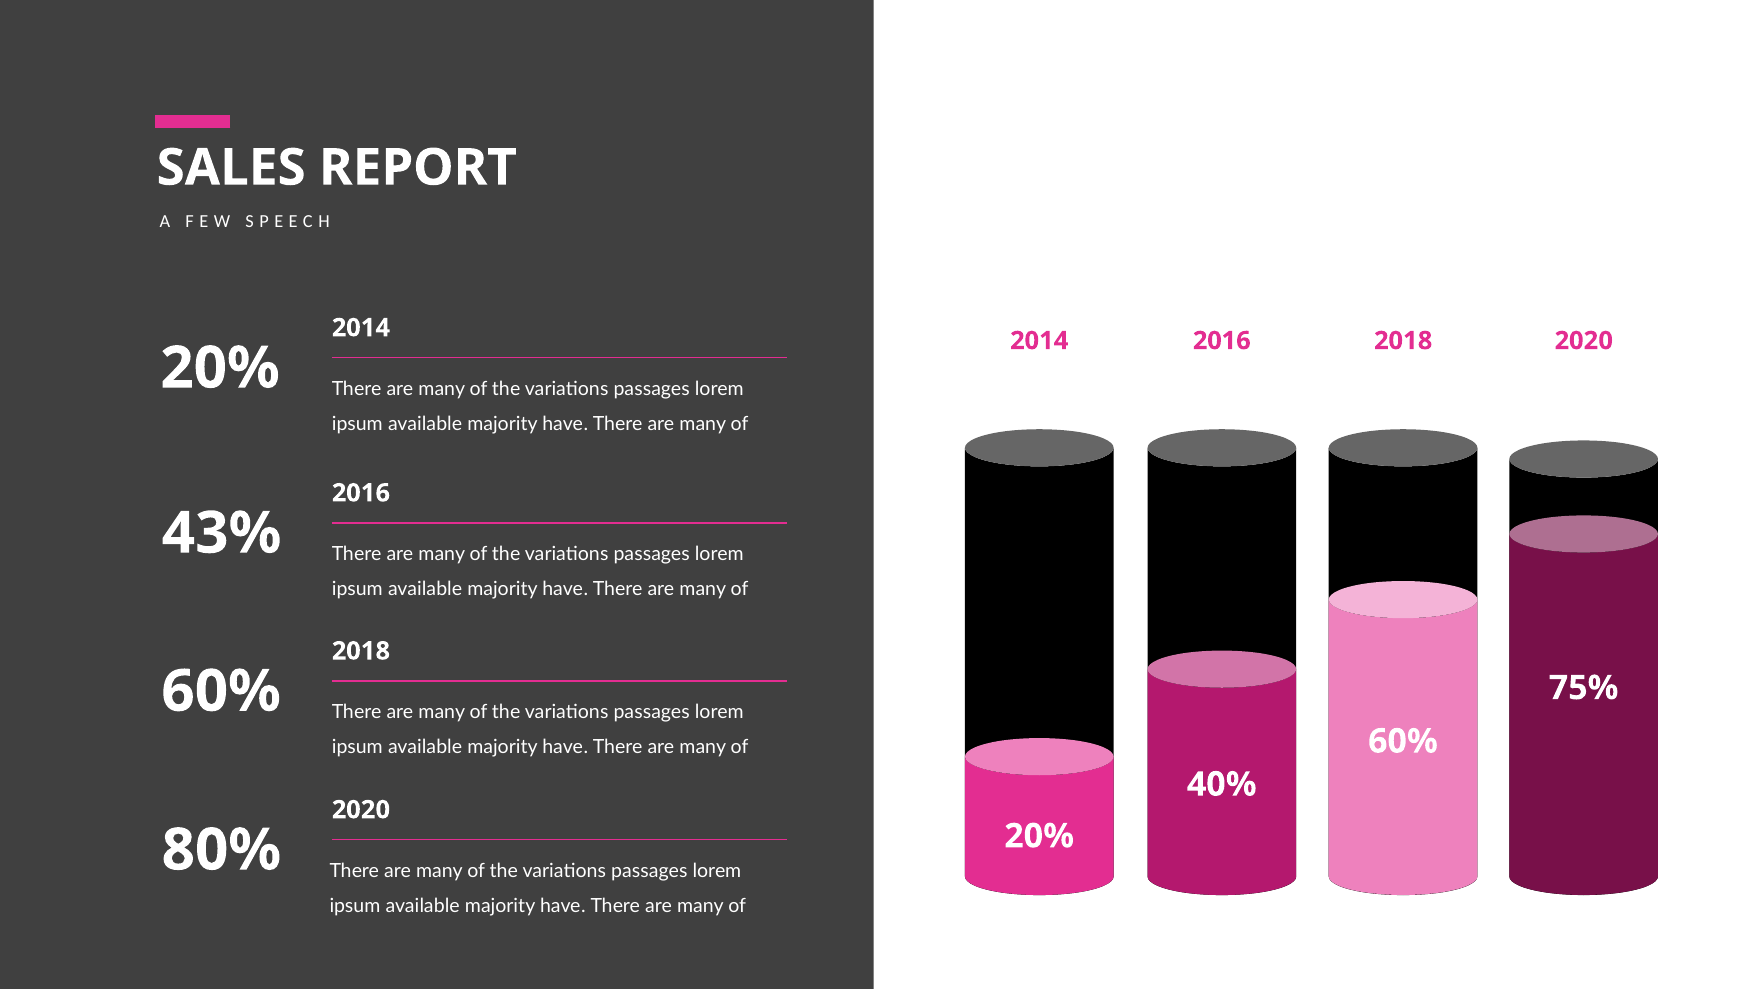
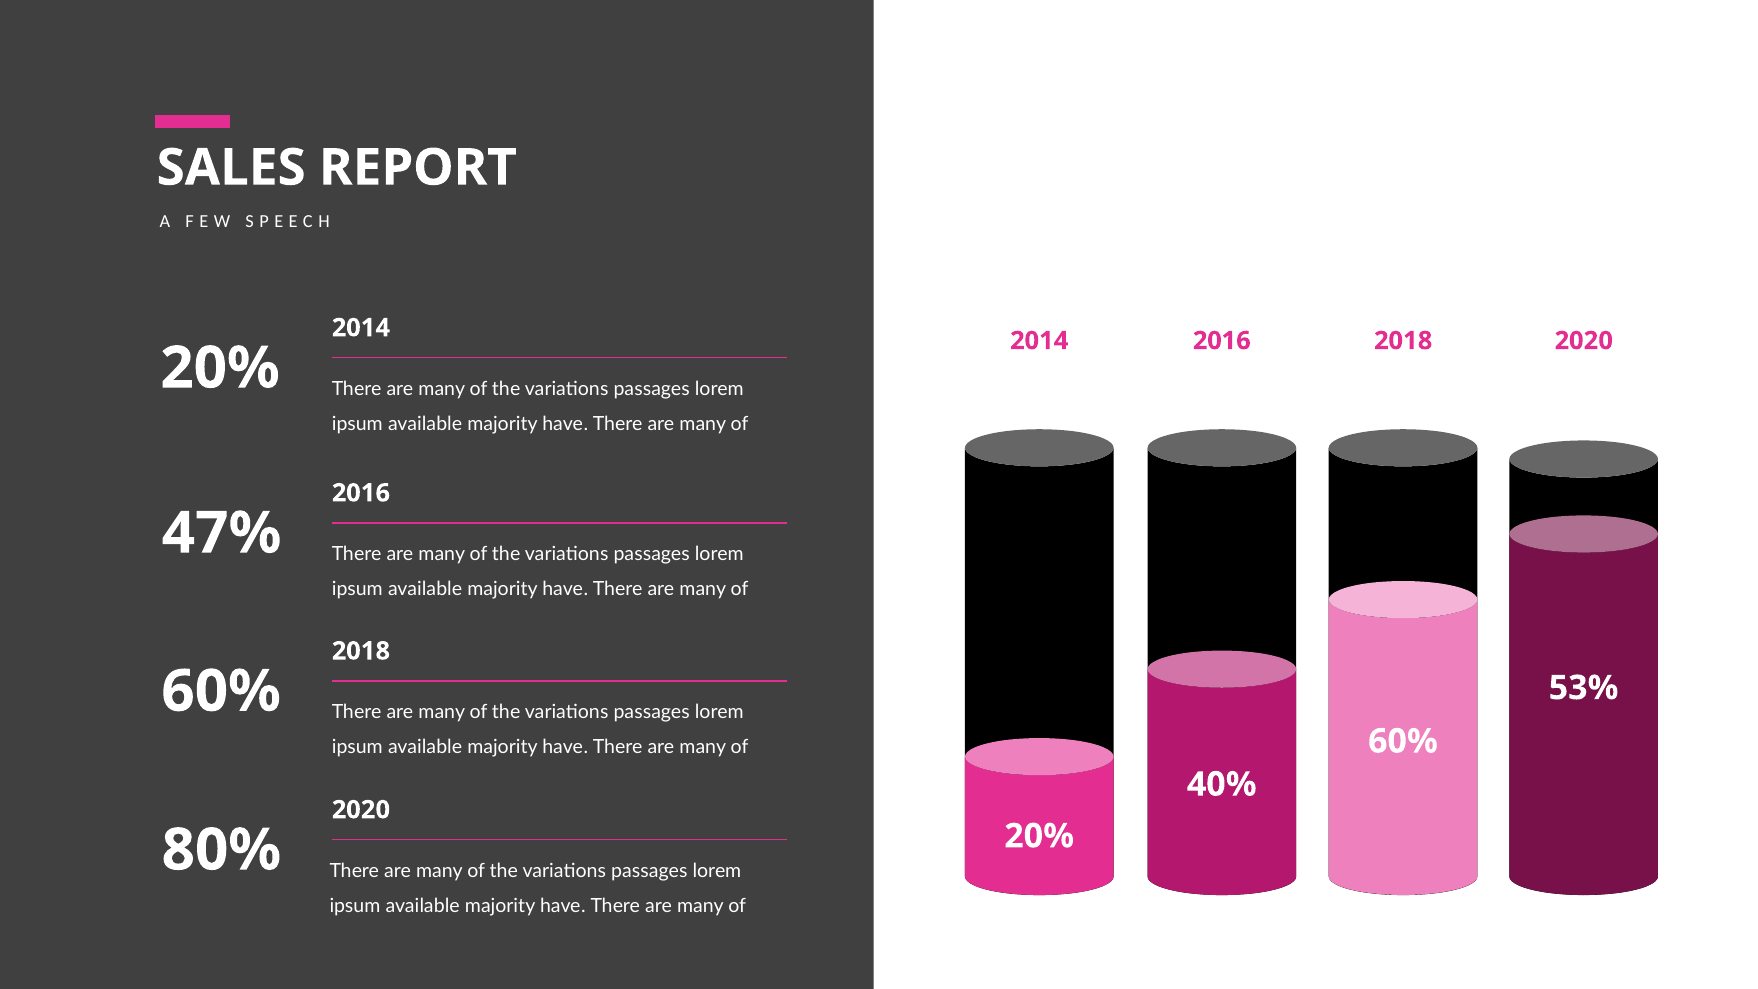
43%: 43% -> 47%
75%: 75% -> 53%
